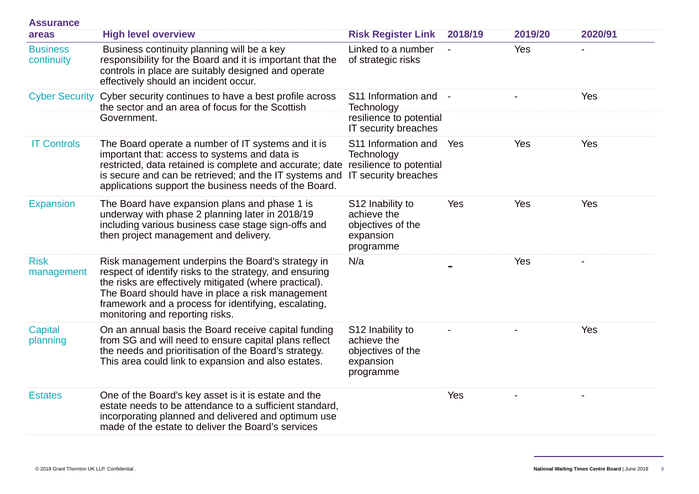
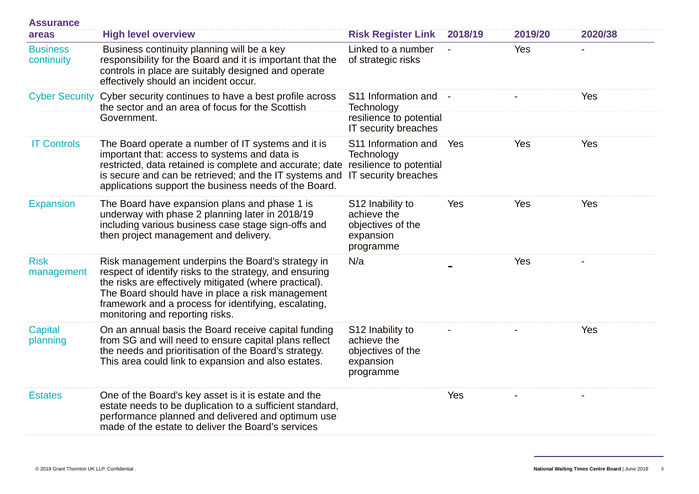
2020/91: 2020/91 -> 2020/38
attendance: attendance -> duplication
incorporating: incorporating -> performance
